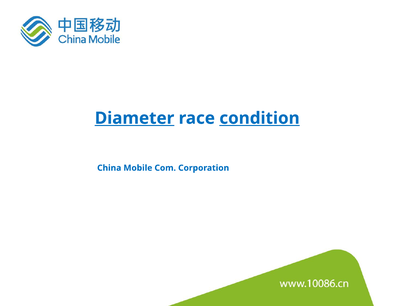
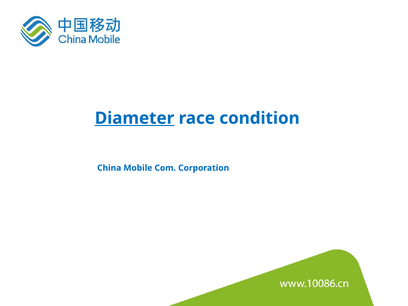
condition underline: present -> none
